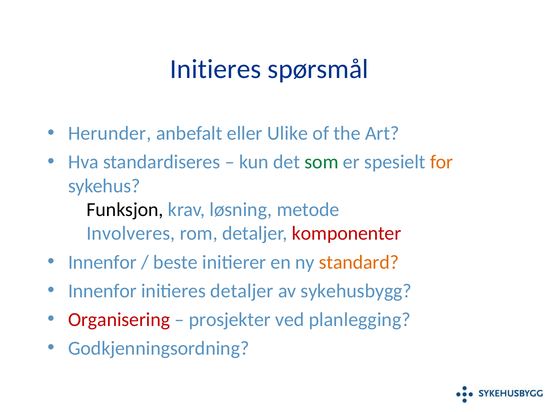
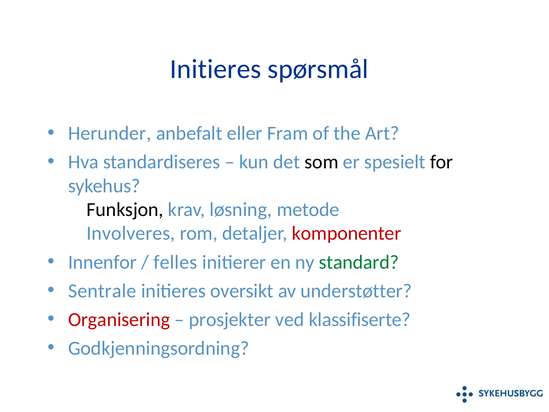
Ulike: Ulike -> Fram
som colour: green -> black
for colour: orange -> black
beste: beste -> felles
standard colour: orange -> green
Innenfor at (102, 291): Innenfor -> Sentrale
initieres detaljer: detaljer -> oversikt
sykehusbygg: sykehusbygg -> understøtter
planlegging: planlegging -> klassifiserte
